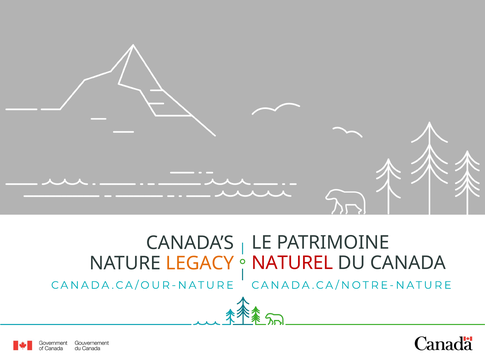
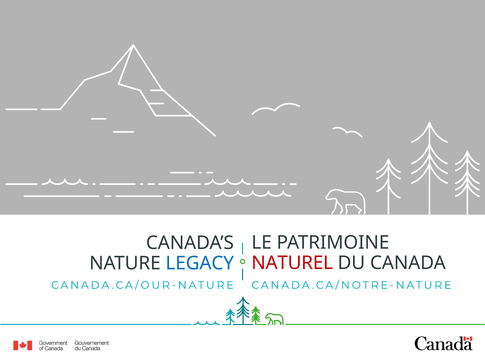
LEGACY colour: orange -> blue
